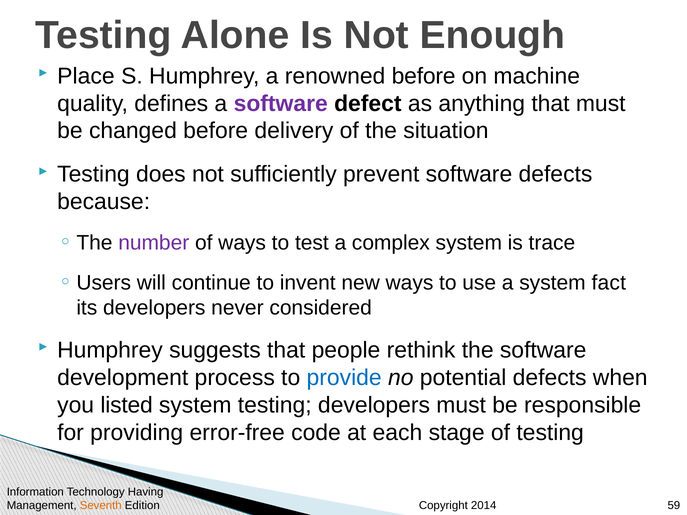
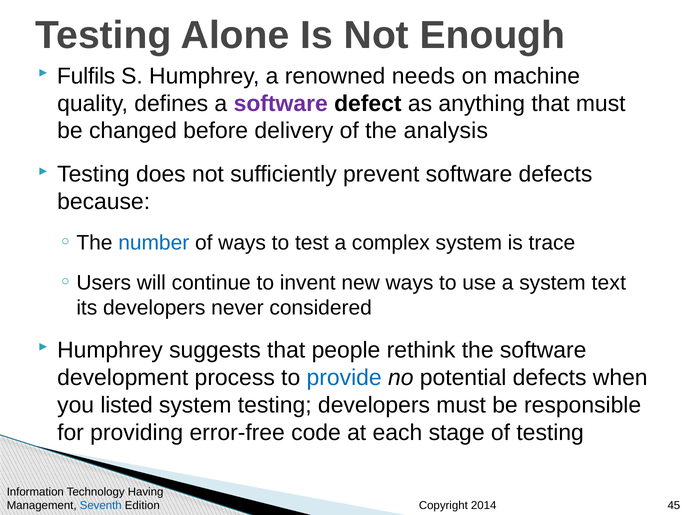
Place: Place -> Fulfils
renowned before: before -> needs
situation: situation -> analysis
number colour: purple -> blue
fact: fact -> text
Seventh colour: orange -> blue
59: 59 -> 45
